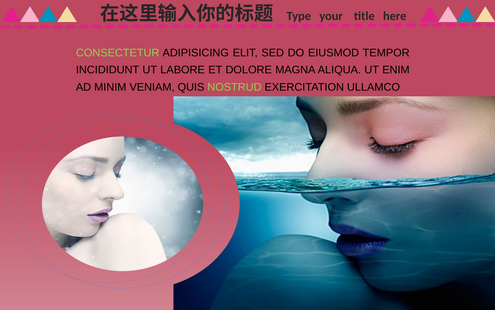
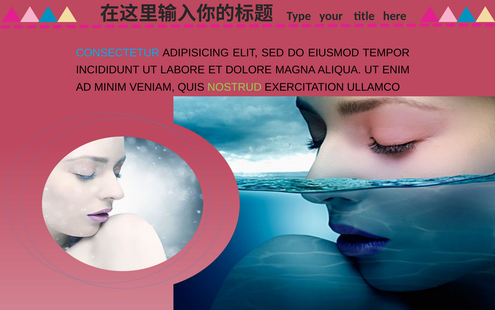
CONSECTETUR colour: light green -> light blue
